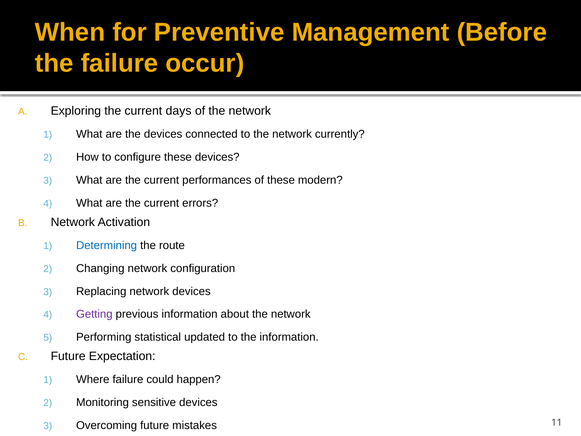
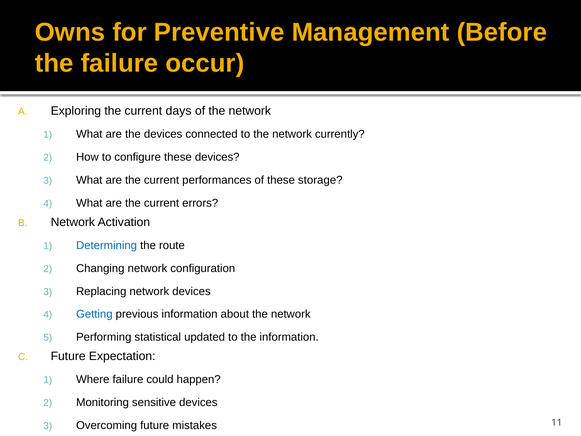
When: When -> Owns
modern: modern -> storage
Getting colour: purple -> blue
